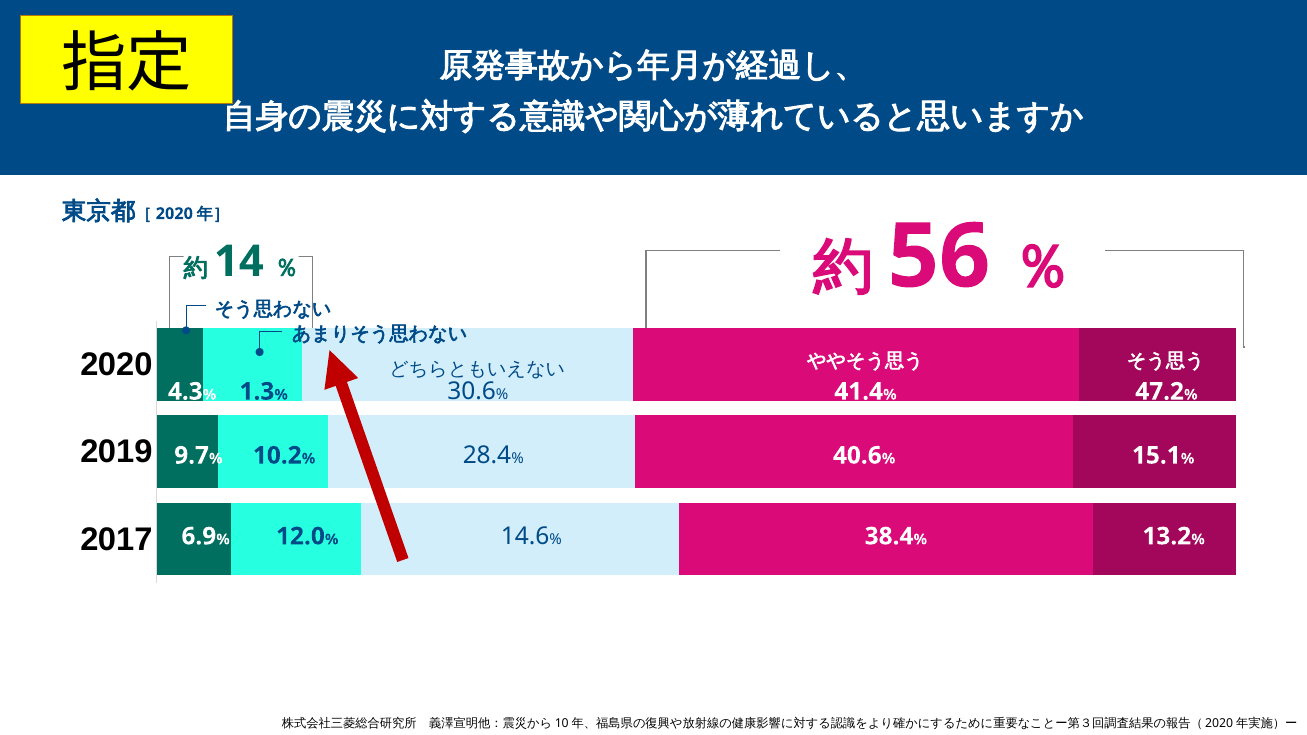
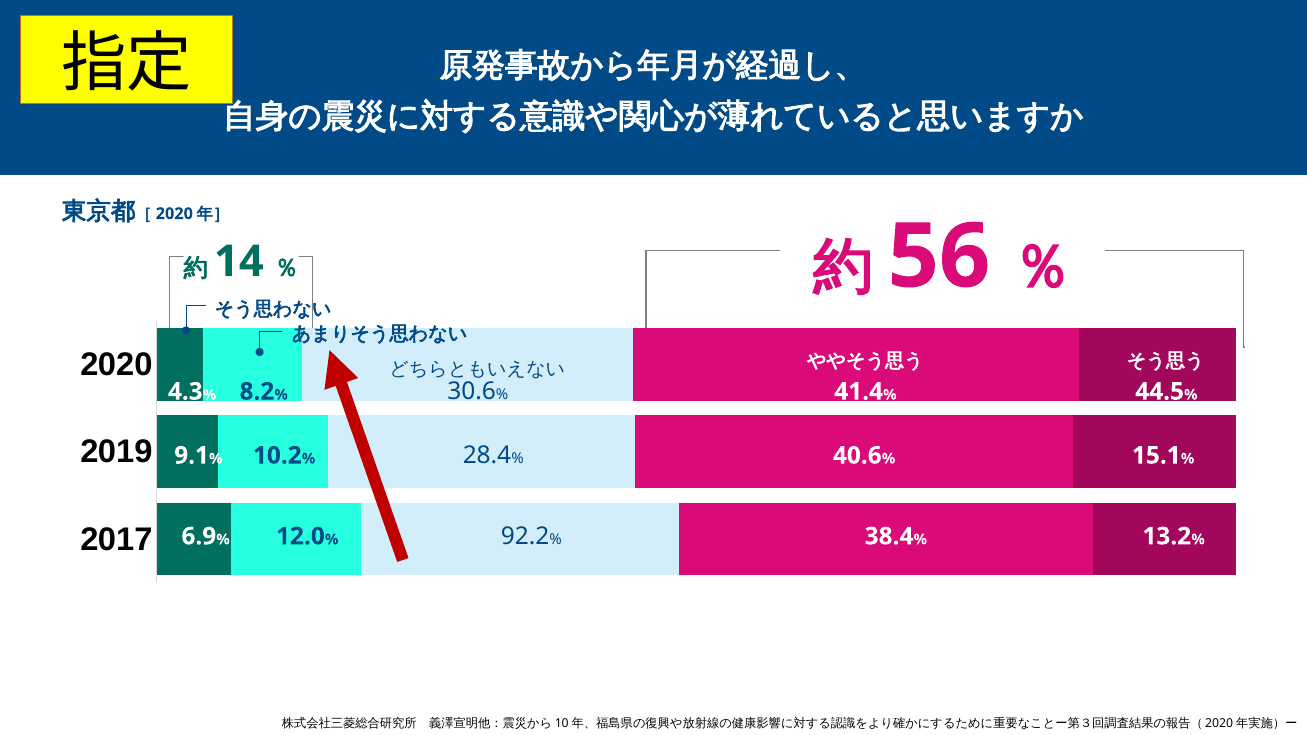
47.2: 47.2 -> 44.5
1.3: 1.3 -> 8.2
9.7: 9.7 -> 9.1
14.6: 14.6 -> 92.2
